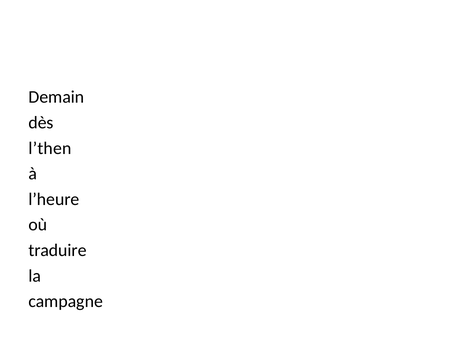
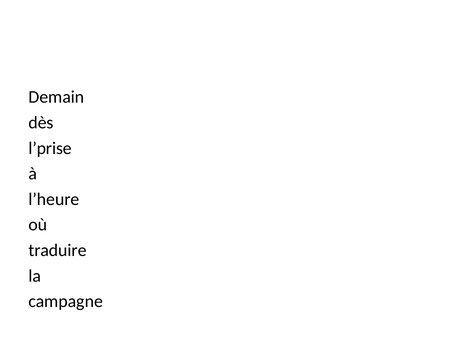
l’then: l’then -> l’prise
